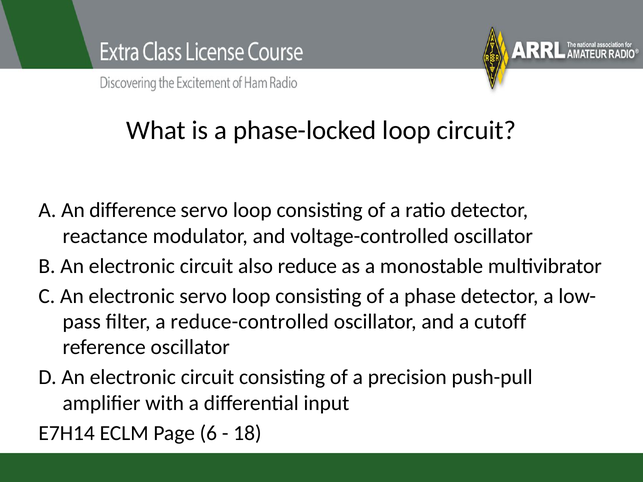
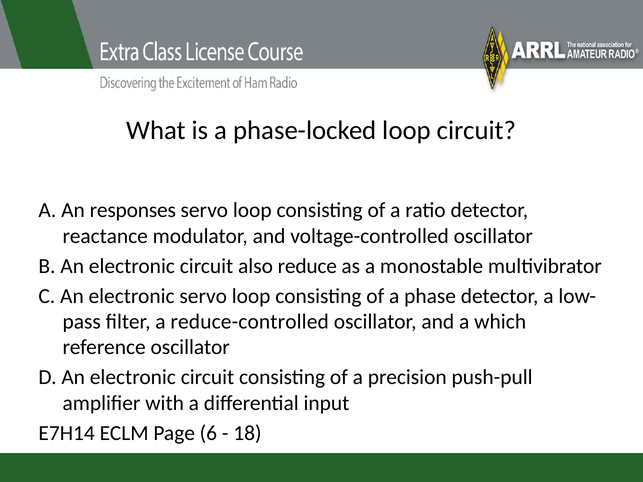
difference: difference -> responses
cutoff: cutoff -> which
